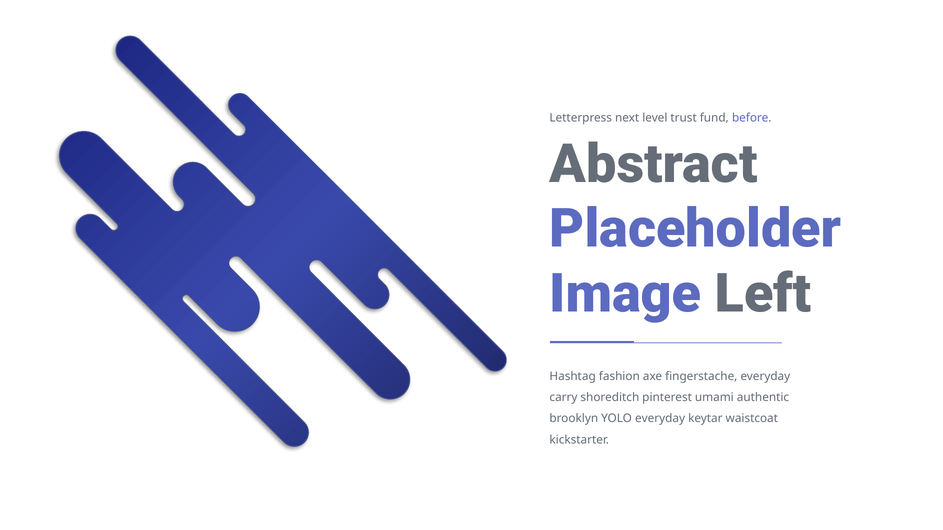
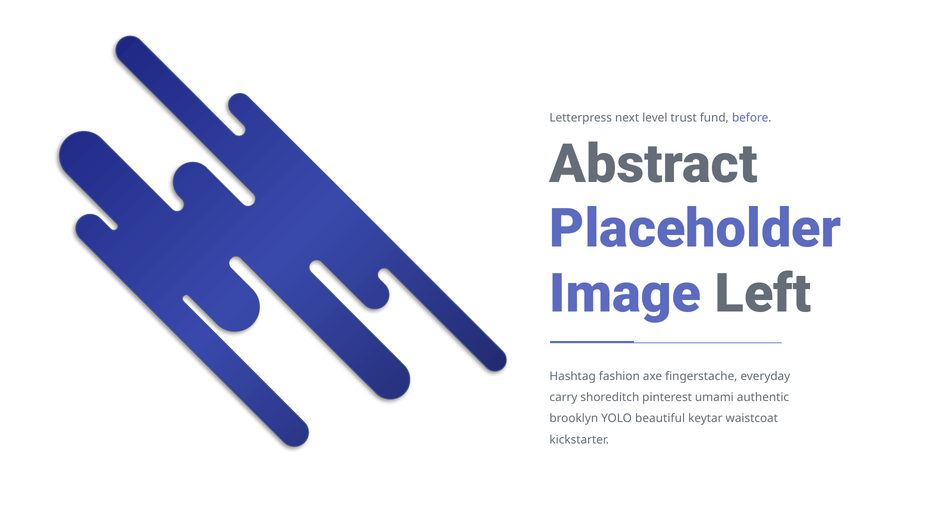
YOLO everyday: everyday -> beautiful
